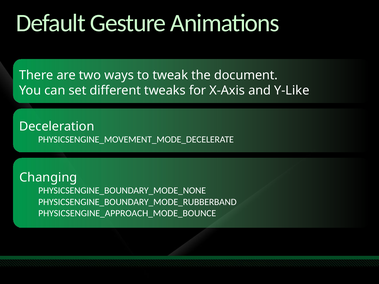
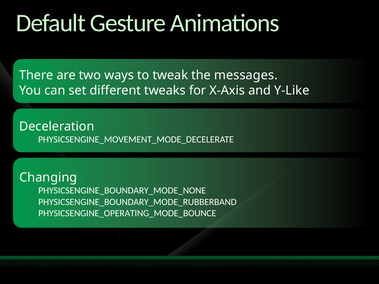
document: document -> messages
PHYSICSENGINE_APPROACH_MODE_BOUNCE: PHYSICSENGINE_APPROACH_MODE_BOUNCE -> PHYSICSENGINE_OPERATING_MODE_BOUNCE
